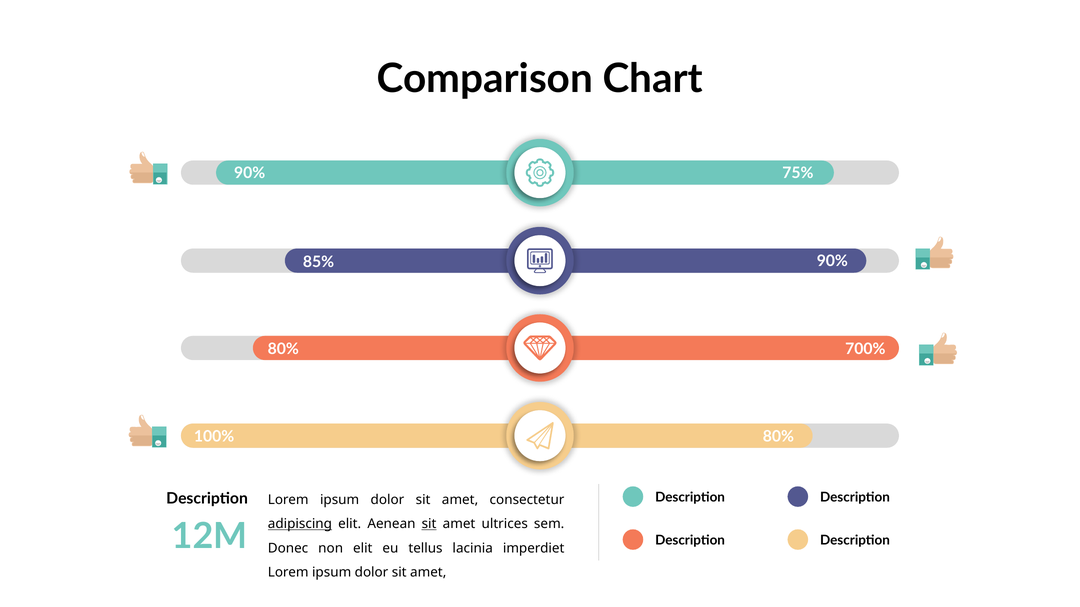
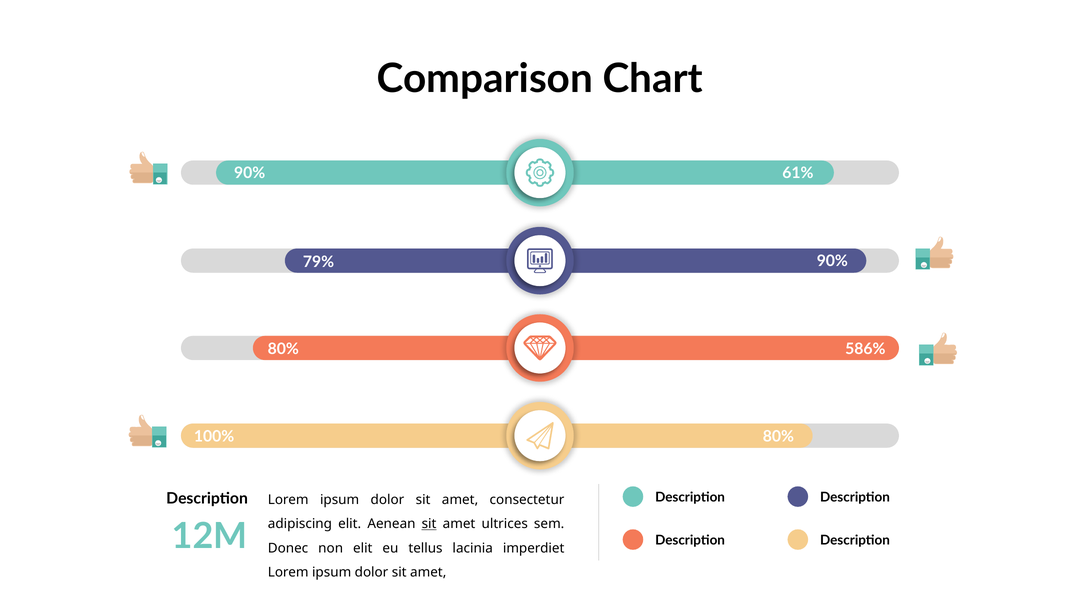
75%: 75% -> 61%
85%: 85% -> 79%
700%: 700% -> 586%
adipiscing underline: present -> none
